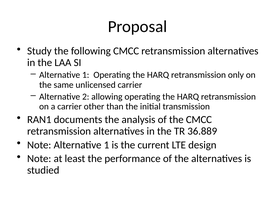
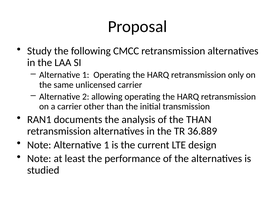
the CMCC: CMCC -> THAN
